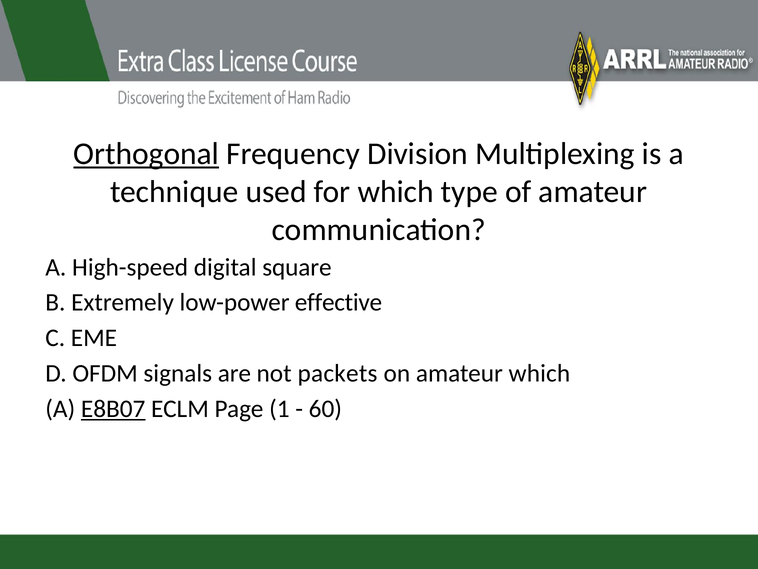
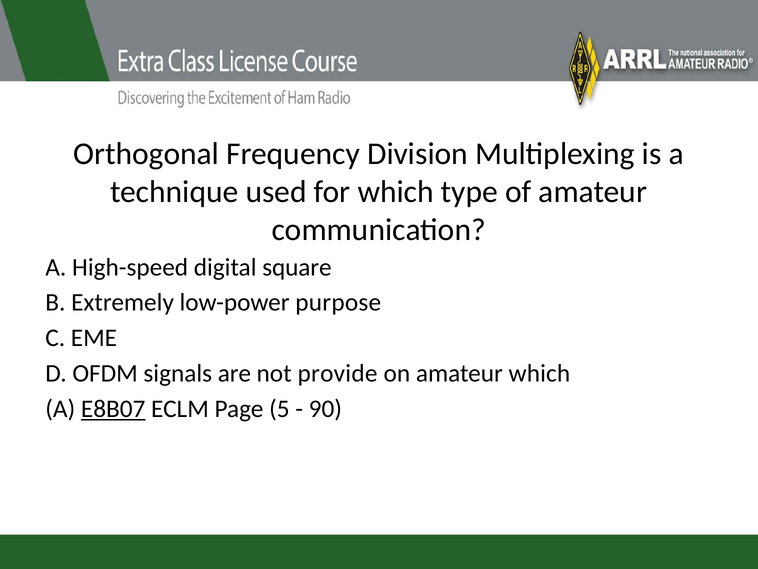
Orthogonal underline: present -> none
effective: effective -> purpose
packets: packets -> provide
1: 1 -> 5
60: 60 -> 90
